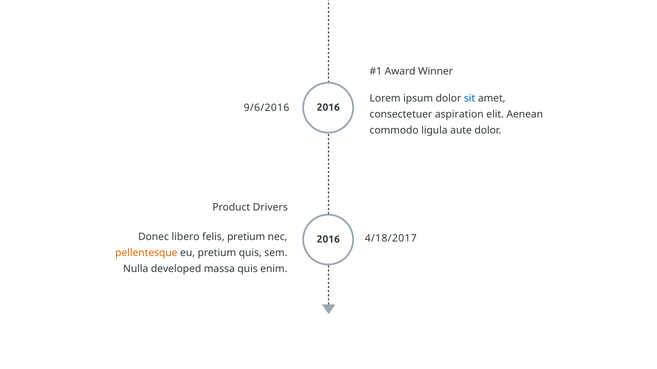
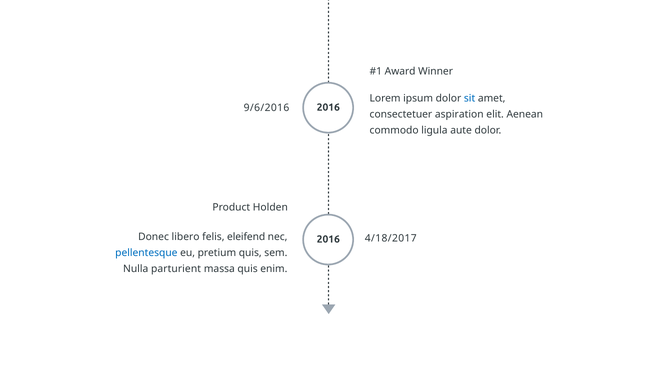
Drivers: Drivers -> Holden
felis pretium: pretium -> eleifend
pellentesque colour: orange -> blue
developed: developed -> parturient
